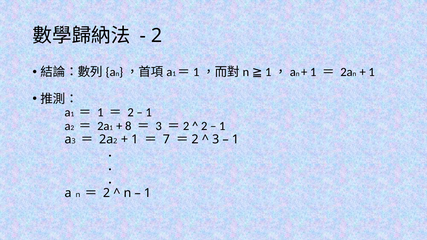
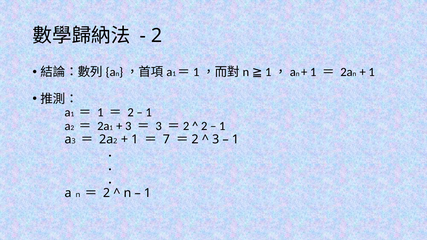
8 at (128, 126): 8 -> 3
